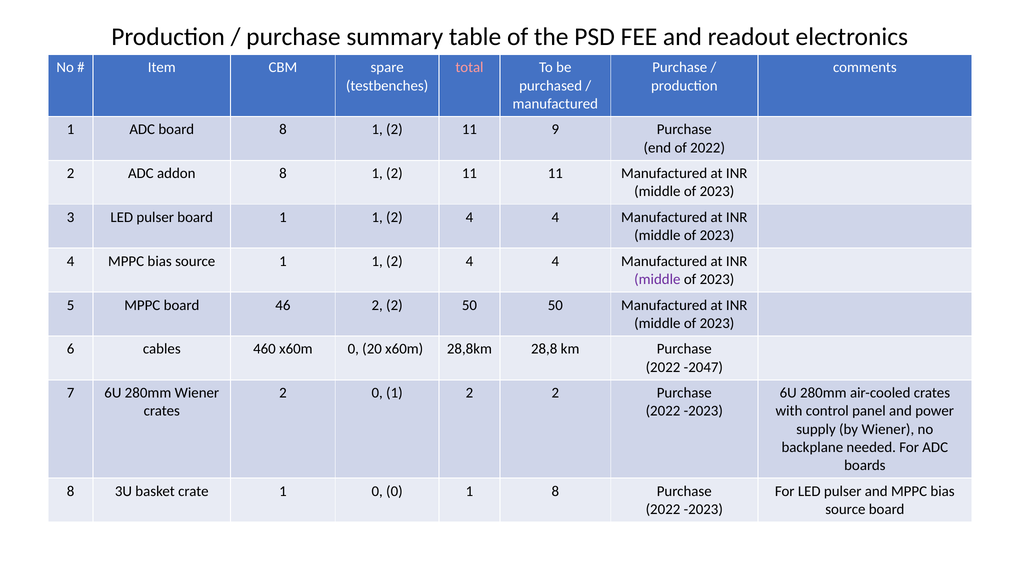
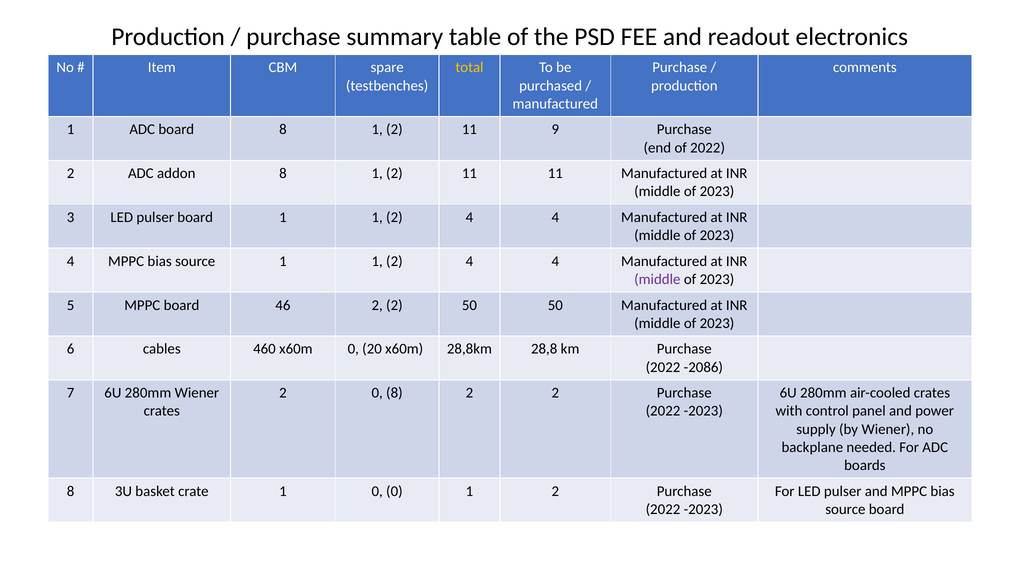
total colour: pink -> yellow
-2047: -2047 -> -2086
2 0 1: 1 -> 8
0 1 8: 8 -> 2
